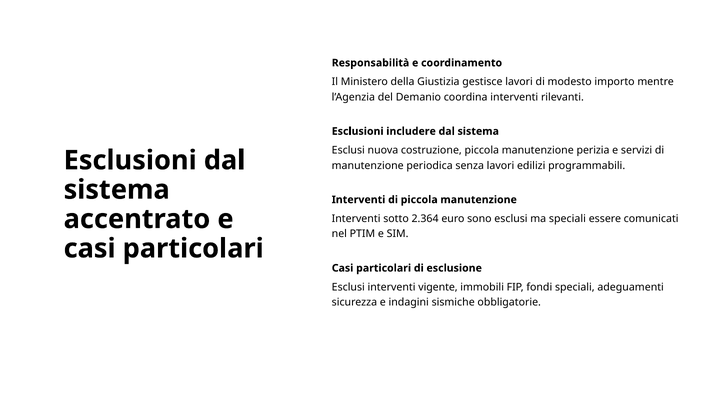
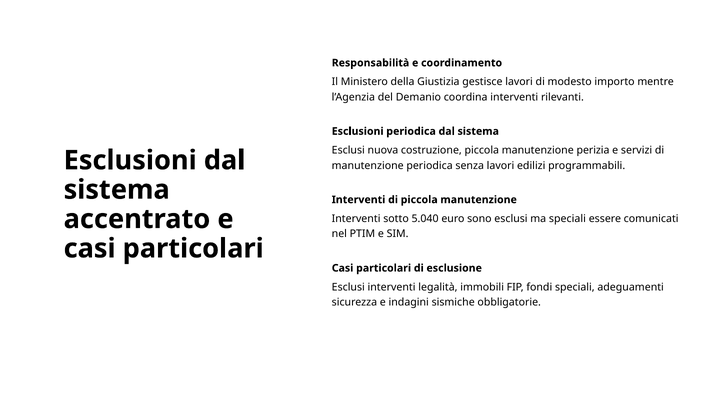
Esclusioni includere: includere -> periodica
2.364: 2.364 -> 5.040
vigente: vigente -> legalità
